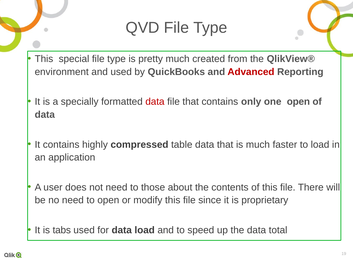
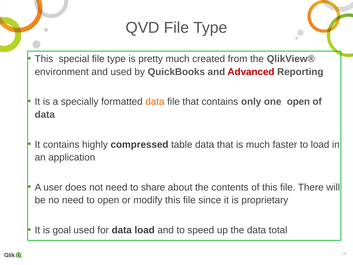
data at (155, 102) colour: red -> orange
those: those -> share
tabs: tabs -> goal
